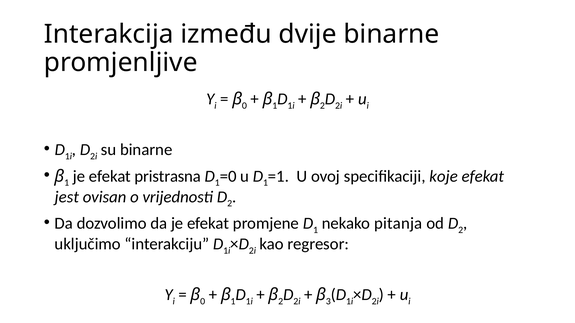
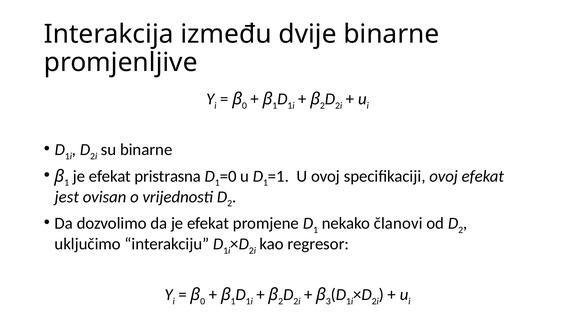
specifikaciji koje: koje -> ovoj
pitanja: pitanja -> članovi
